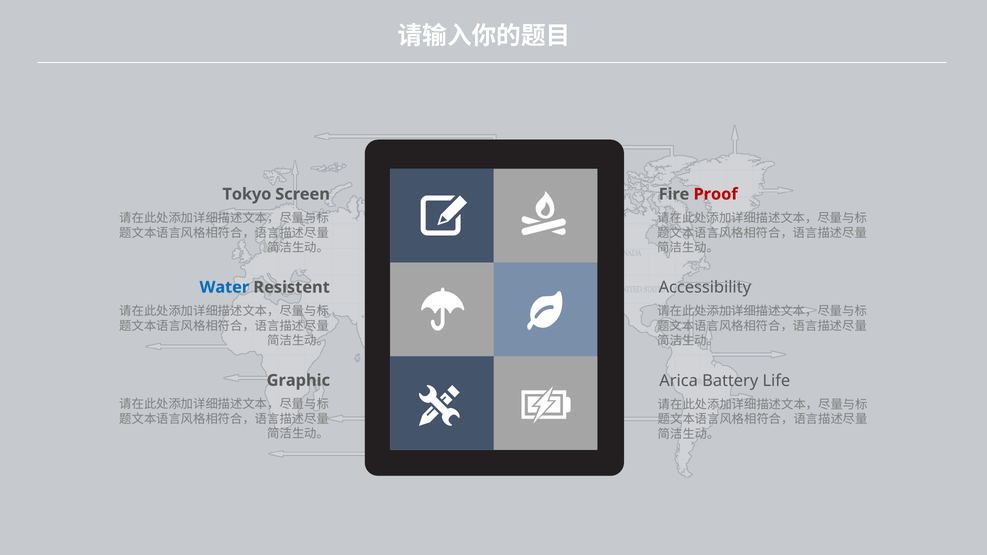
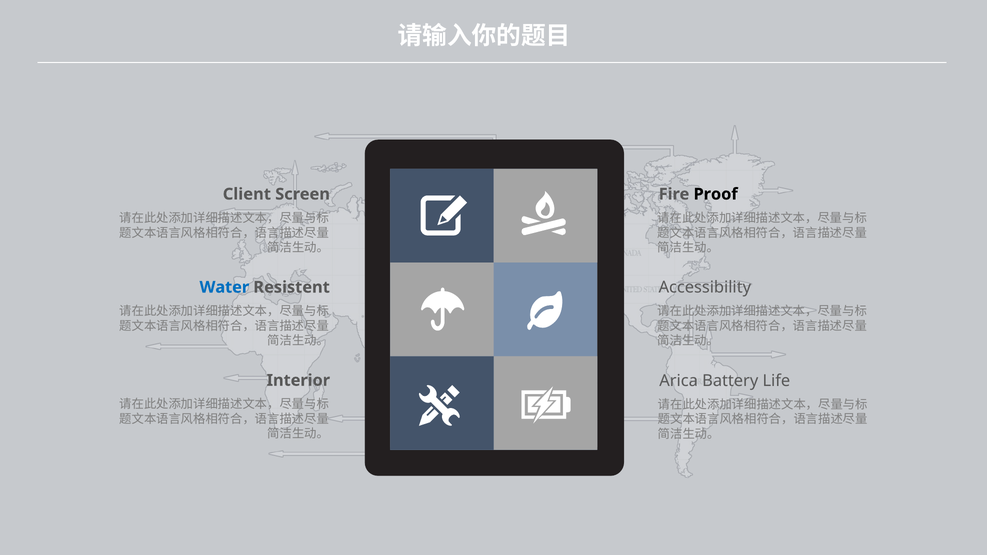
Tokyo: Tokyo -> Client
Proof colour: red -> black
Graphic: Graphic -> Interior
